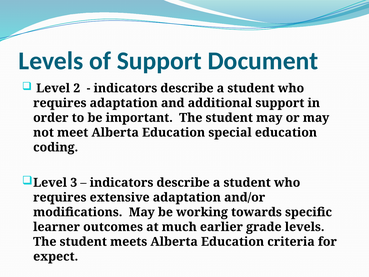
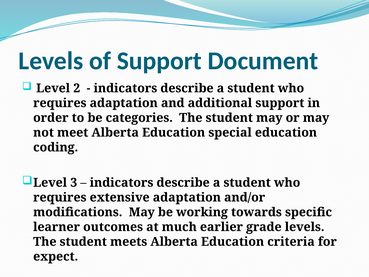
important: important -> categories
